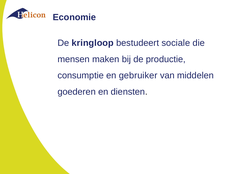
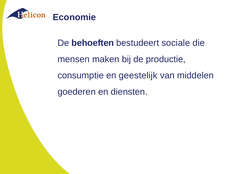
kringloop: kringloop -> behoeften
gebruiker: gebruiker -> geestelijk
